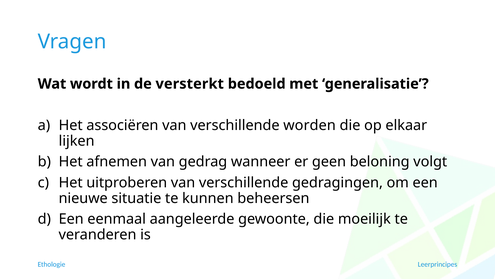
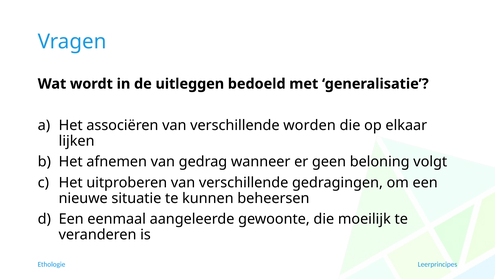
versterkt: versterkt -> uitleggen
